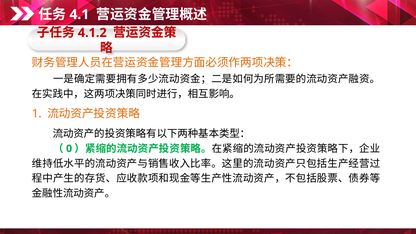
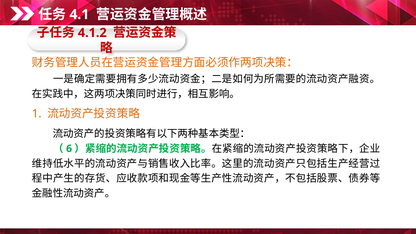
0: 0 -> 6
